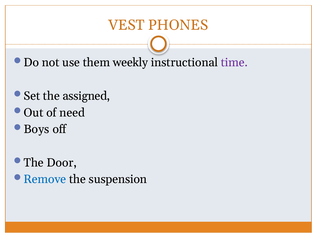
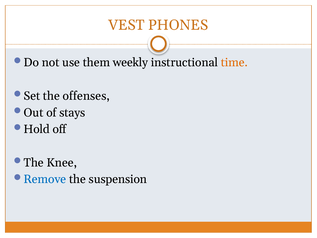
time colour: purple -> orange
assigned: assigned -> offenses
need: need -> stays
Boys: Boys -> Hold
Door: Door -> Knee
